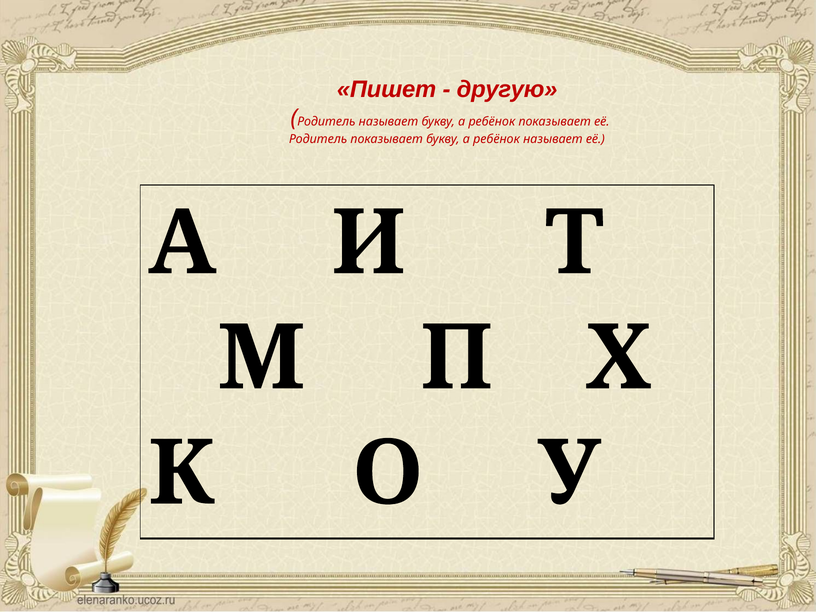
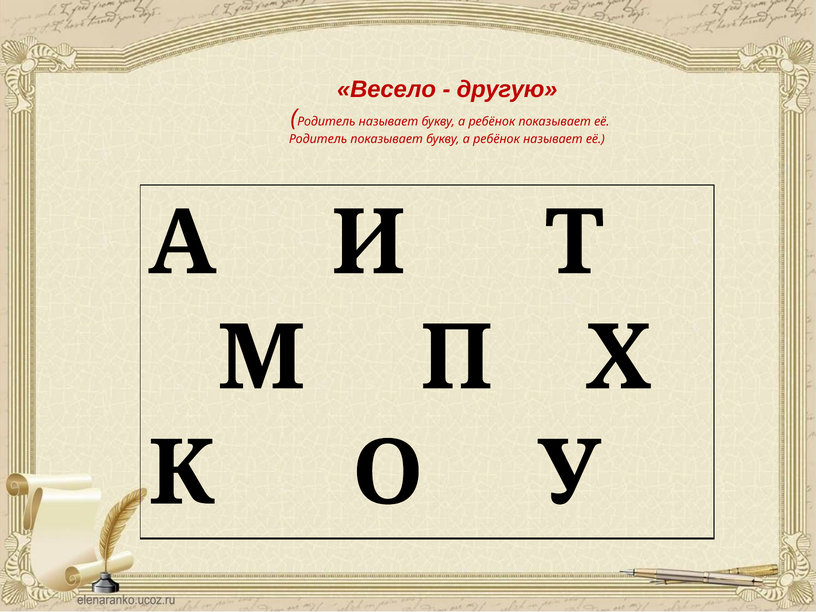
Пишет: Пишет -> Весело
